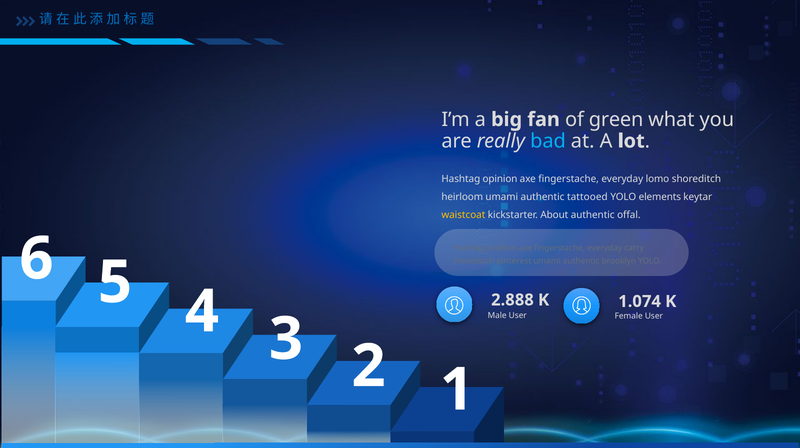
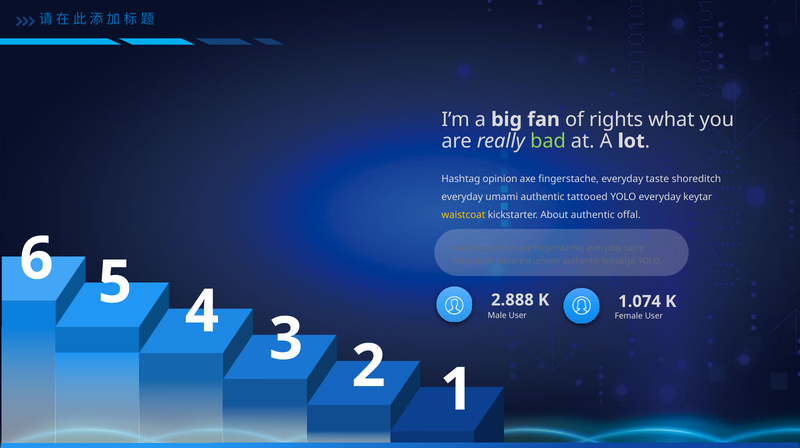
green: green -> rights
bad colour: light blue -> light green
lomo: lomo -> taste
heirloom at (462, 197): heirloom -> everyday
YOLO elements: elements -> everyday
